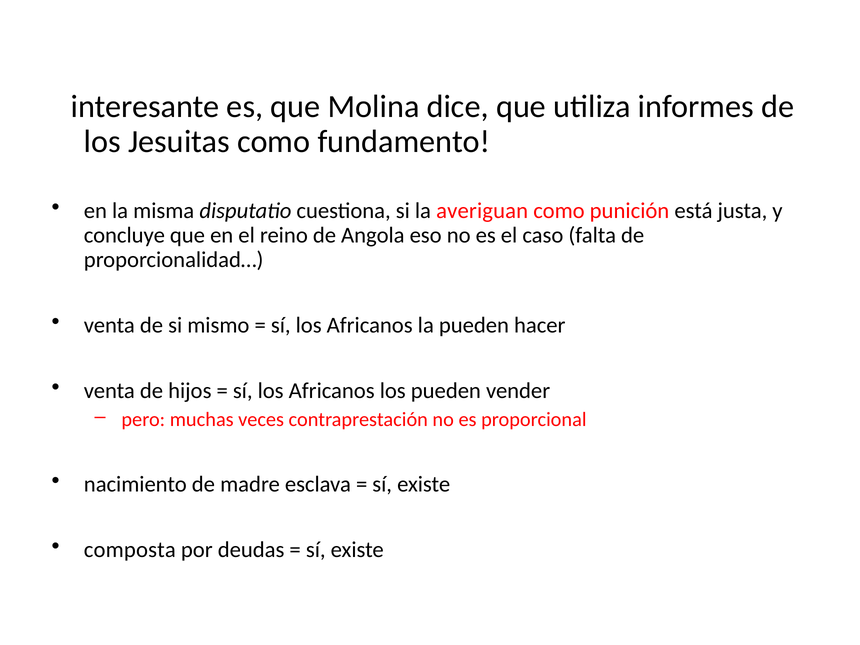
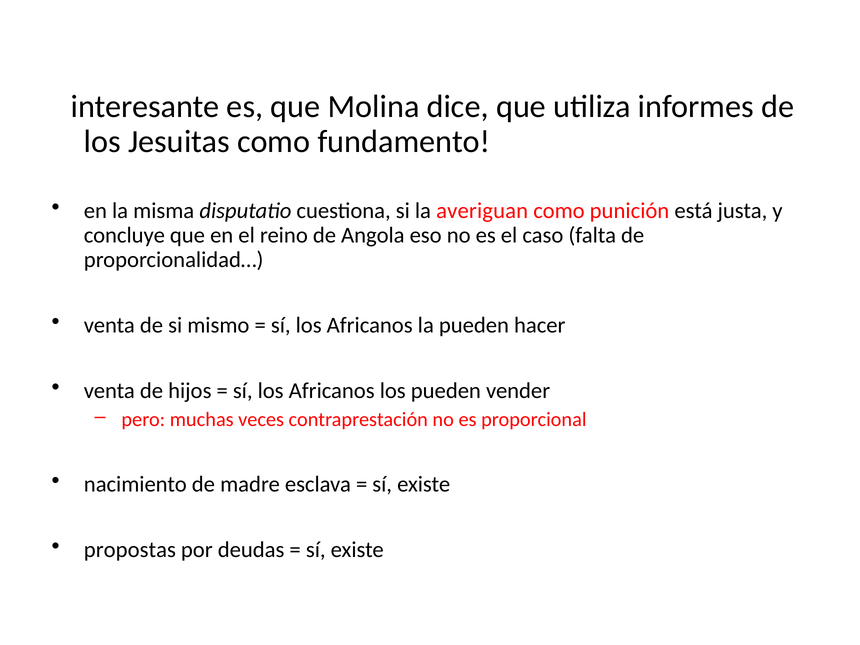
composta: composta -> propostas
